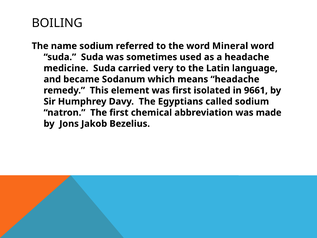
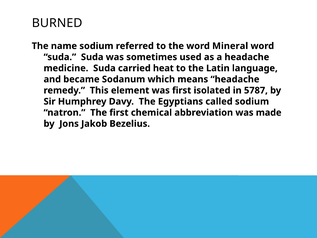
BOILING: BOILING -> BURNED
very: very -> heat
9661: 9661 -> 5787
